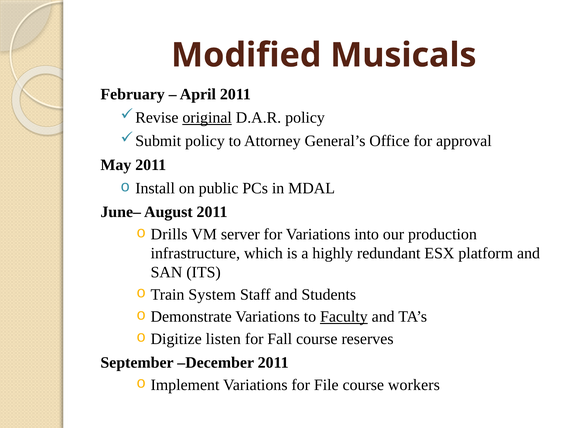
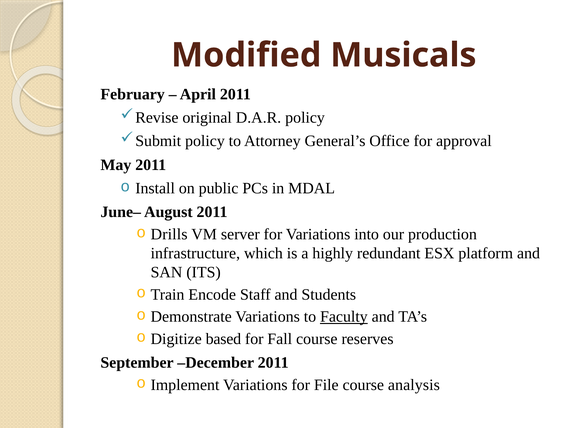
original underline: present -> none
System: System -> Encode
listen: listen -> based
workers: workers -> analysis
